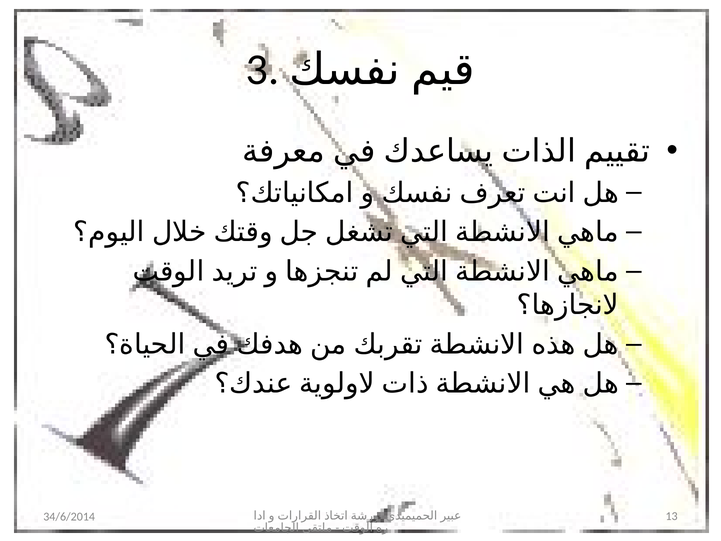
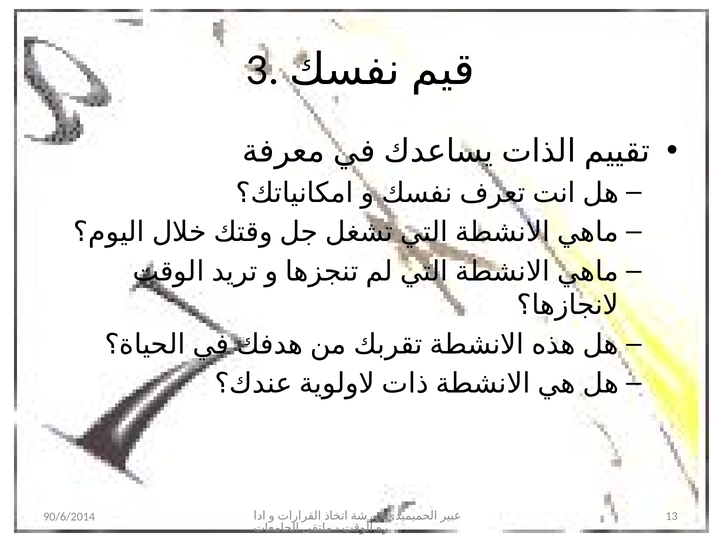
34/6/2014: 34/6/2014 -> 90/6/2014
